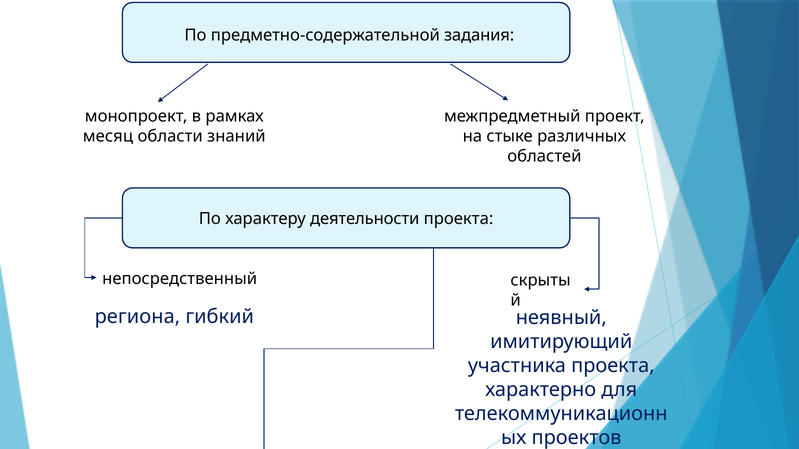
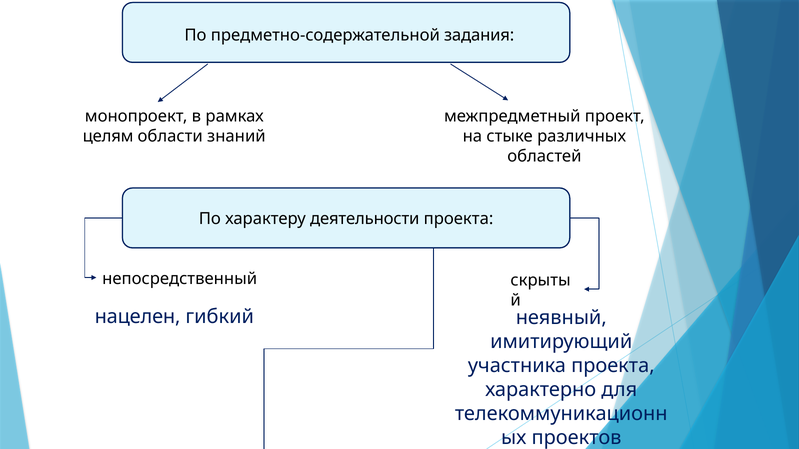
месяц: месяц -> целям
региона: региона -> нацелен
